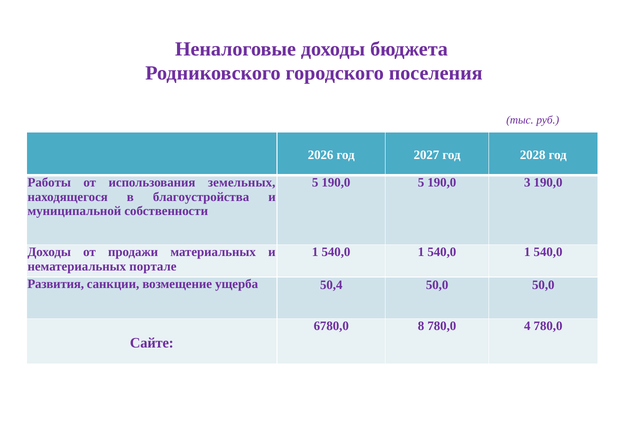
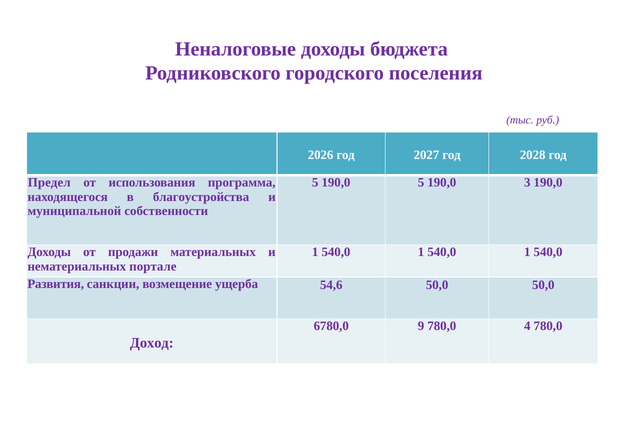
Работы: Работы -> Предел
земельных: земельных -> программа
50,4: 50,4 -> 54,6
8: 8 -> 9
Сайте: Сайте -> Доход
